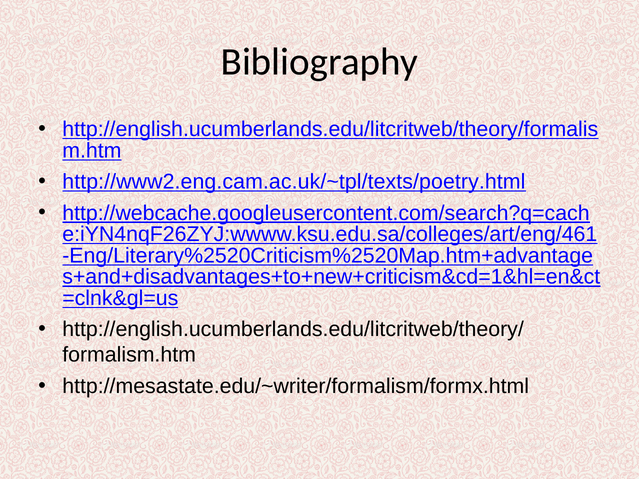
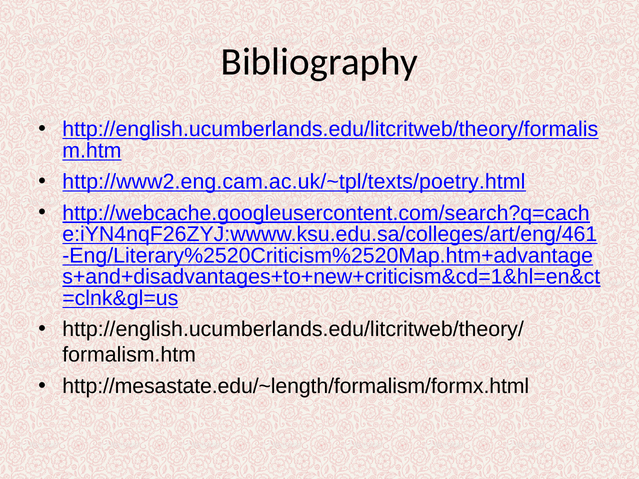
http://mesastate.edu/~writer/formalism/formx.html: http://mesastate.edu/~writer/formalism/formx.html -> http://mesastate.edu/~length/formalism/formx.html
